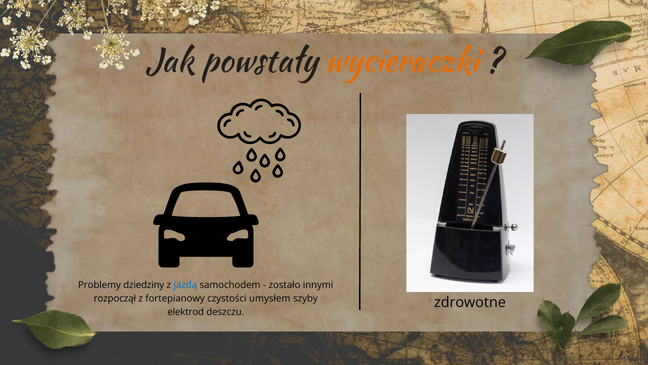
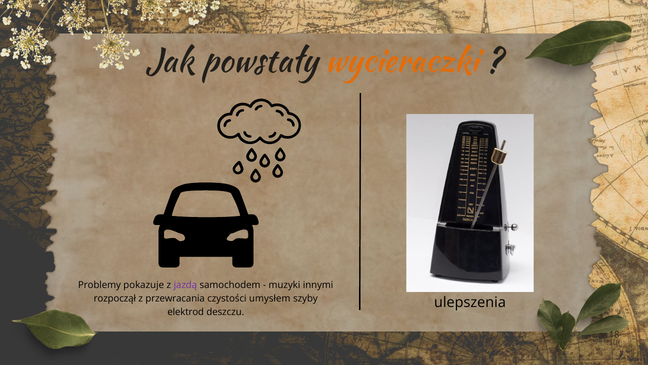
dziedziny: dziedziny -> pokazuje
jazdą colour: blue -> purple
zostało: zostało -> muzyki
fortepianowy: fortepianowy -> przewracania
zdrowotne: zdrowotne -> ulepszenia
